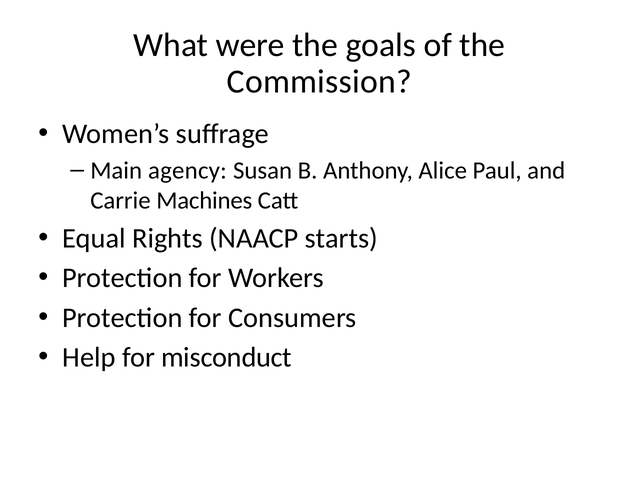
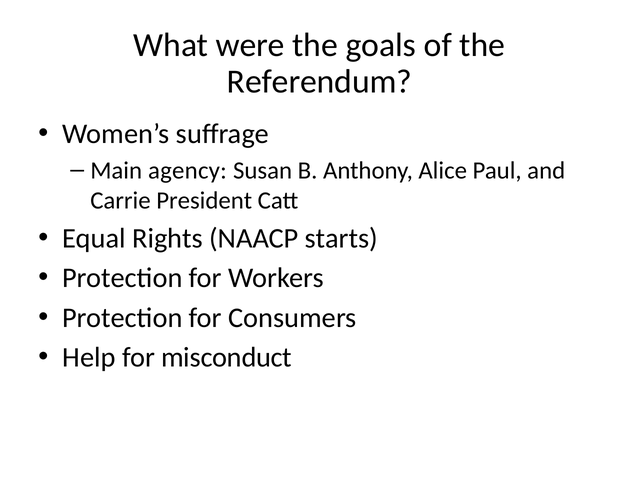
Commission: Commission -> Referendum
Machines: Machines -> President
